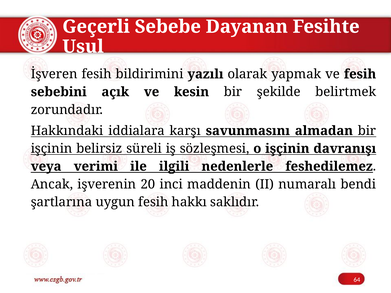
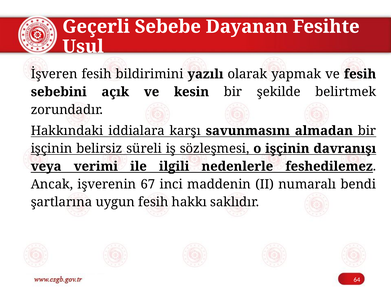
20: 20 -> 67
